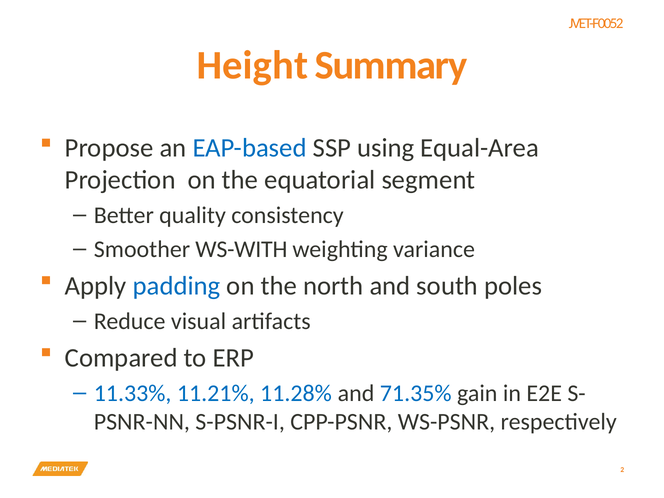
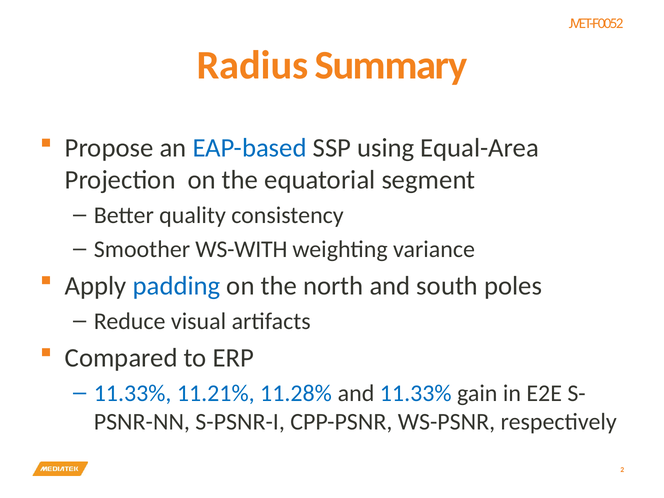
Height: Height -> Radius
and 71.35%: 71.35% -> 11.33%
